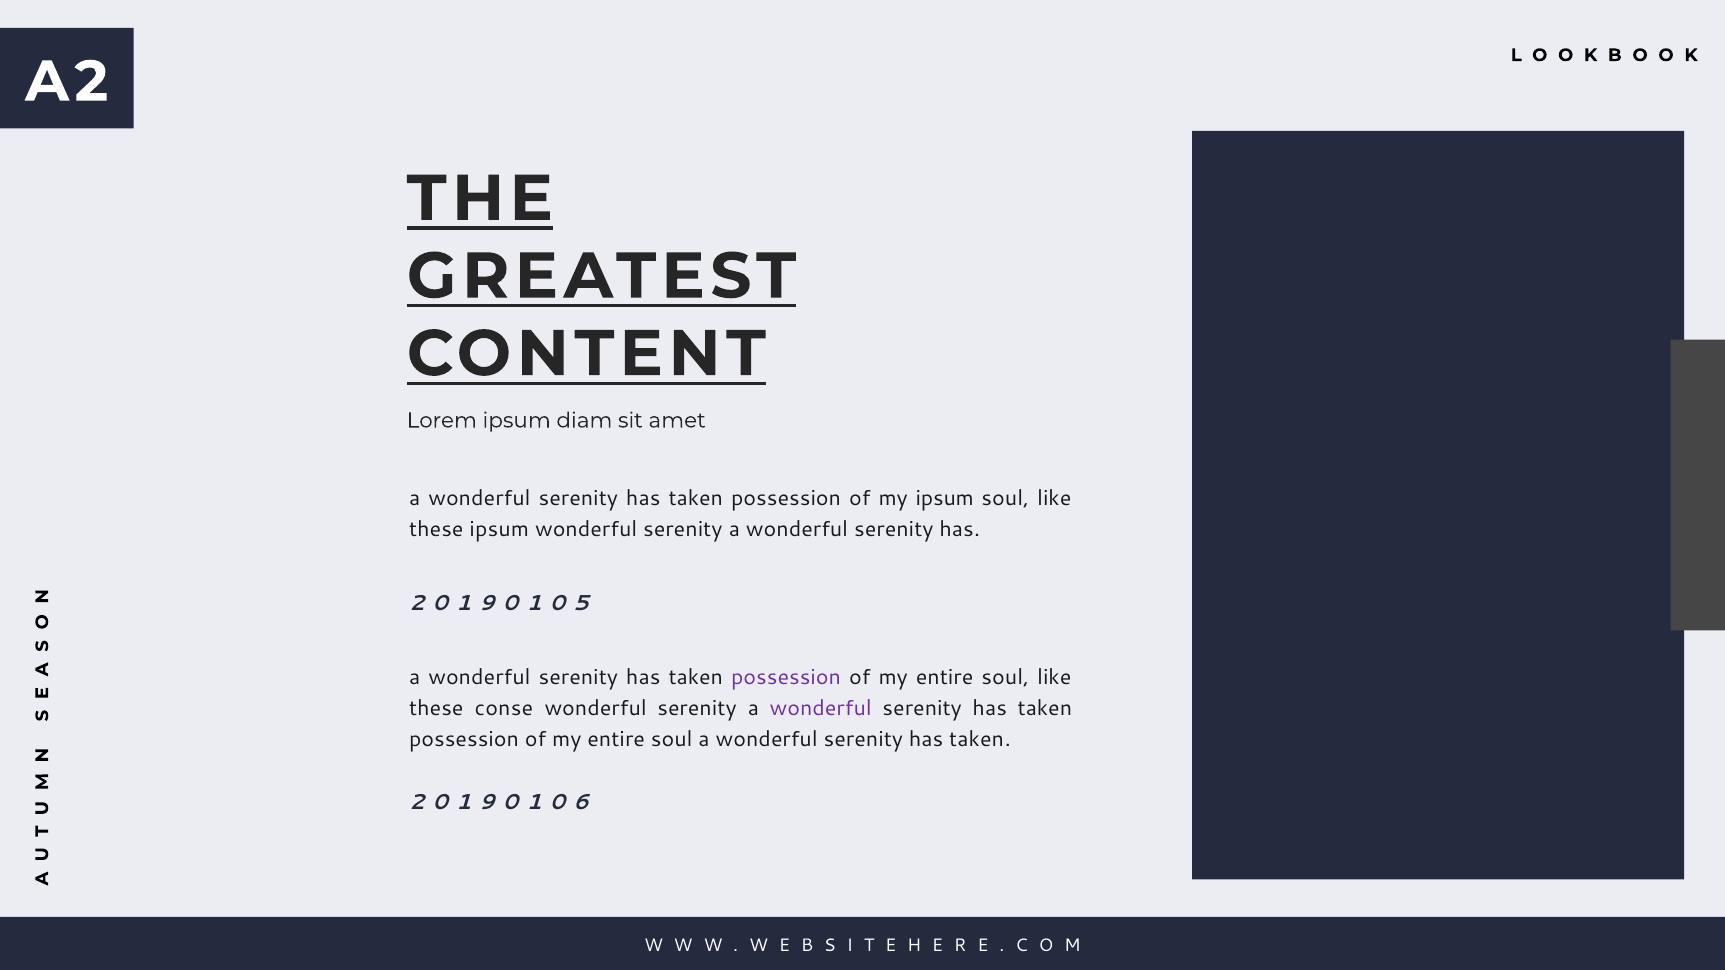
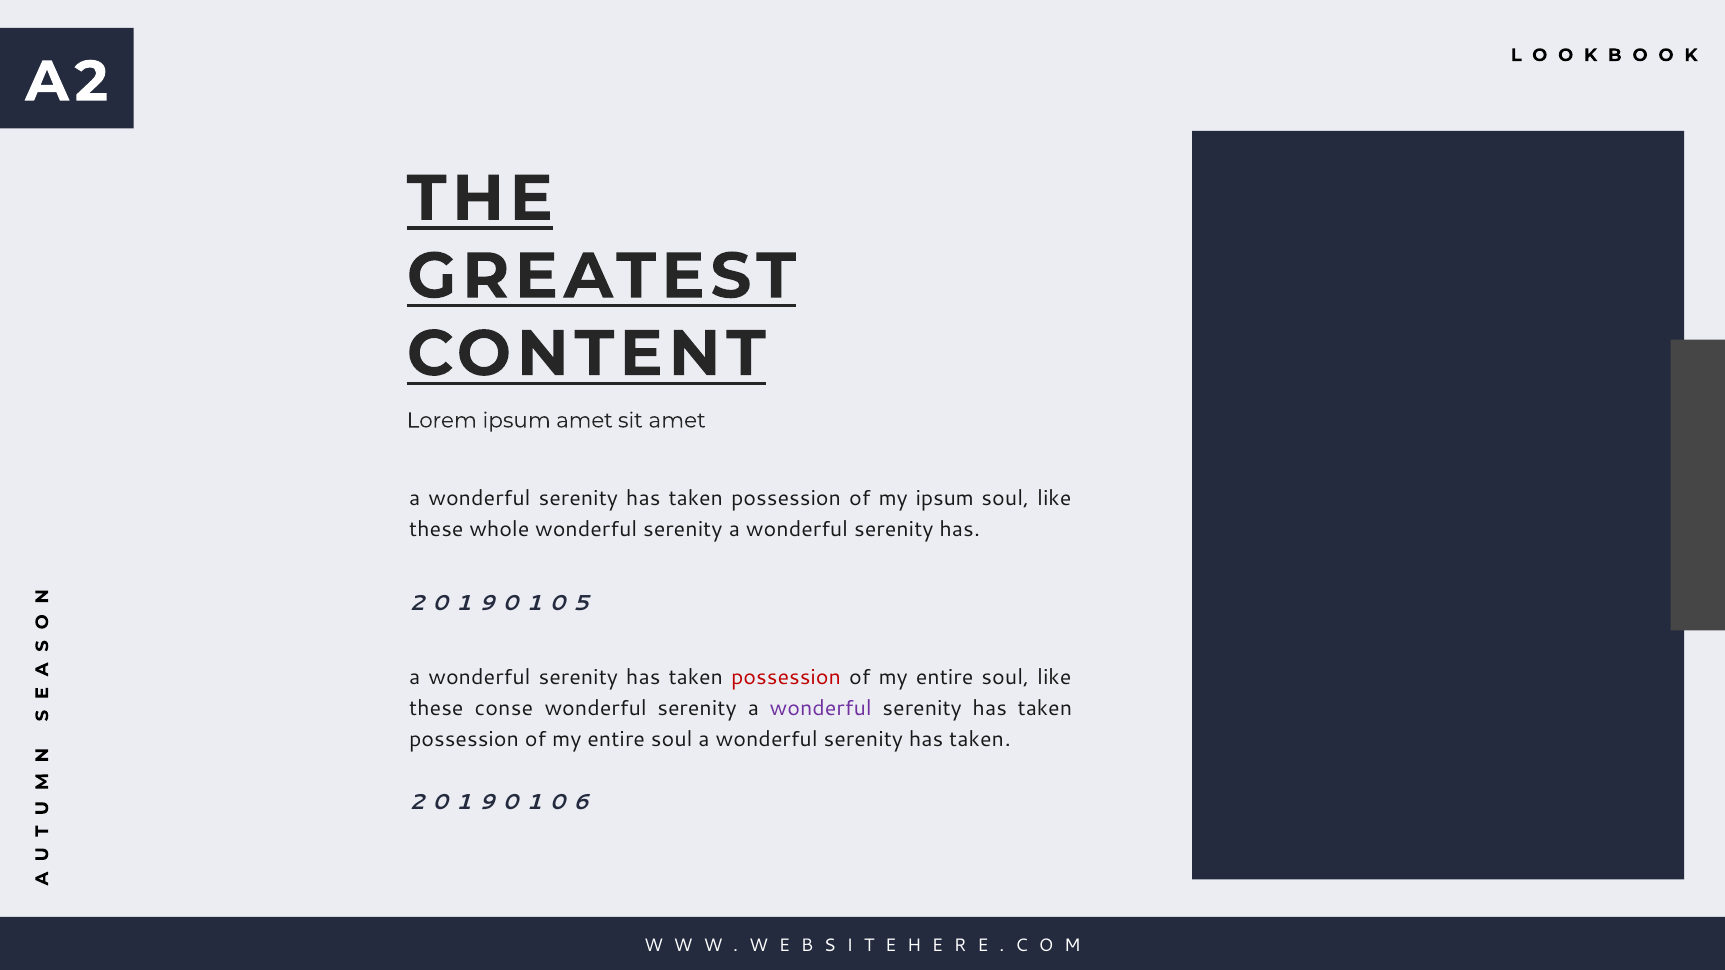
ipsum diam: diam -> amet
these ipsum: ipsum -> whole
possession at (786, 678) colour: purple -> red
